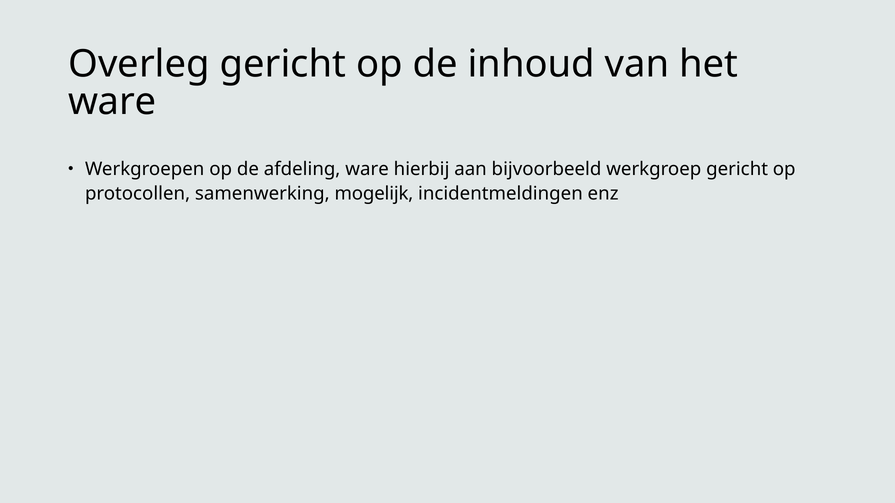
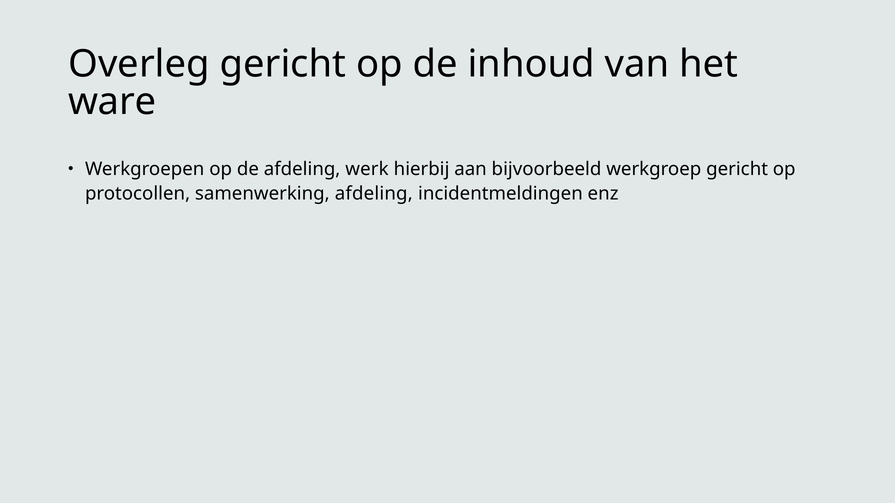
afdeling ware: ware -> werk
samenwerking mogelijk: mogelijk -> afdeling
